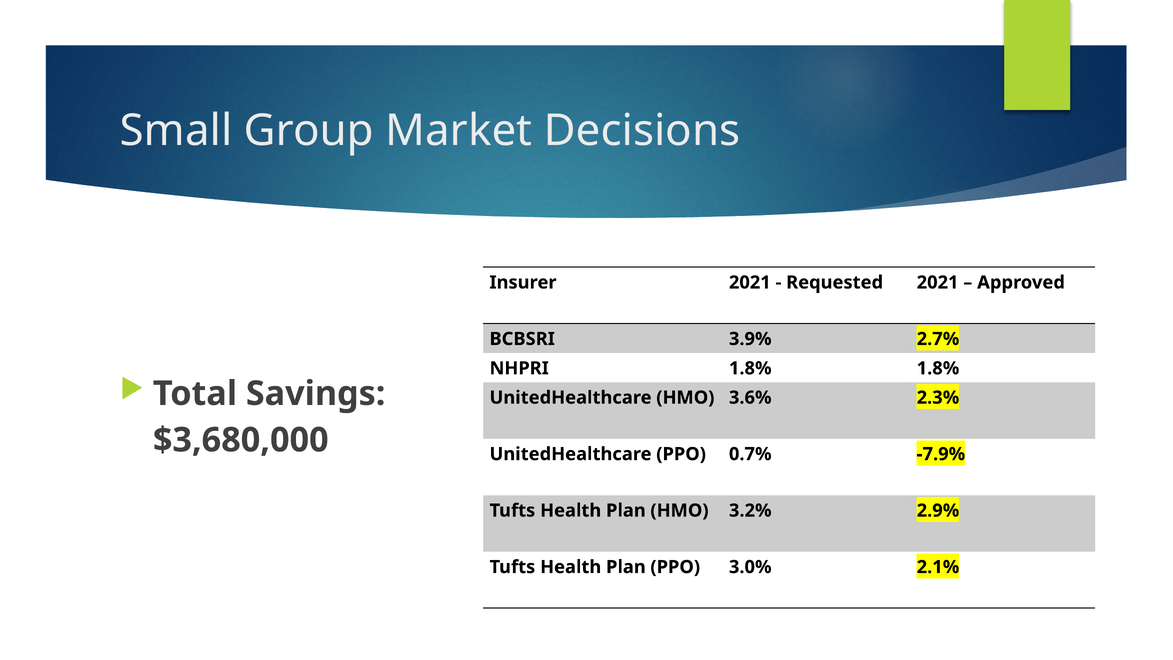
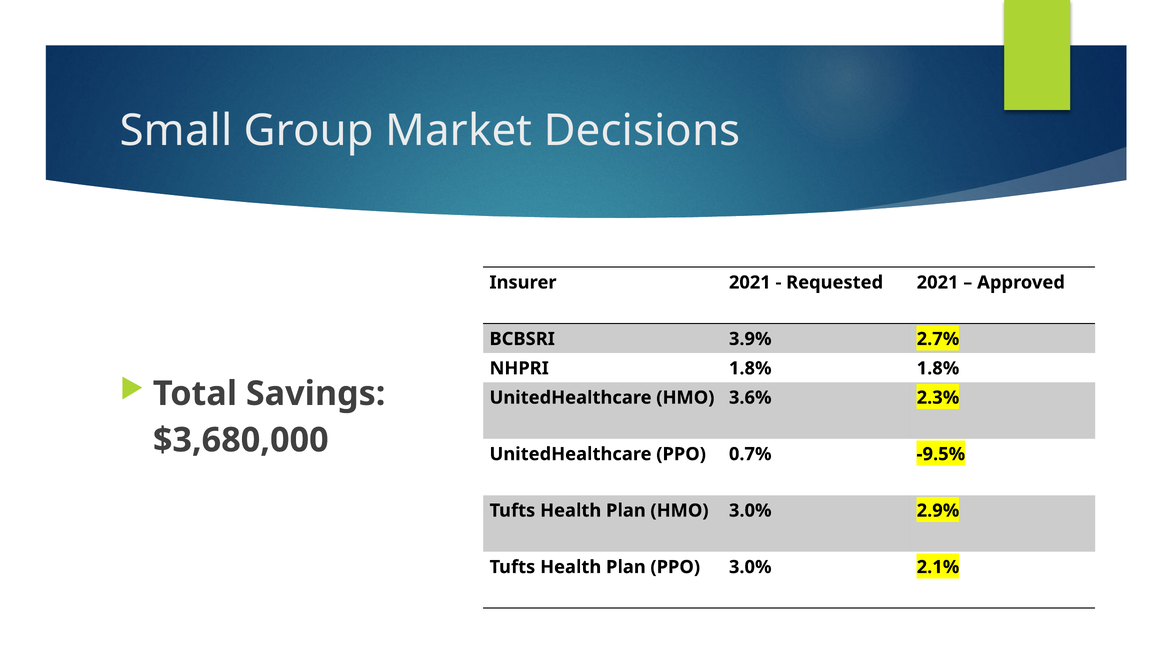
-7.9%: -7.9% -> -9.5%
HMO 3.2%: 3.2% -> 3.0%
